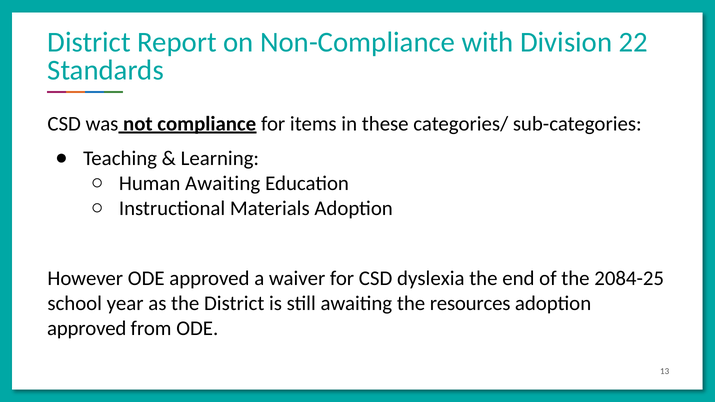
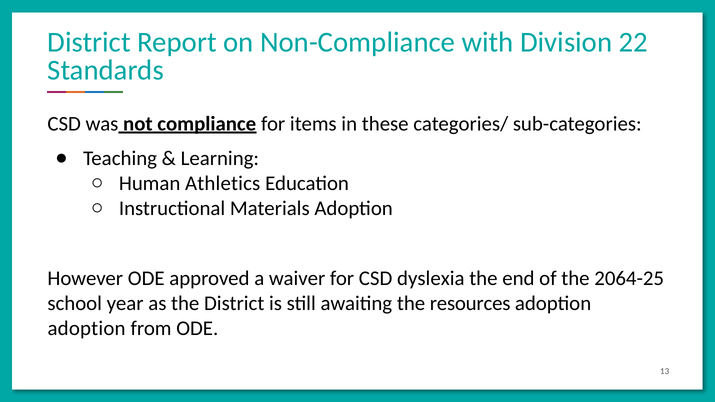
Human Awaiting: Awaiting -> Athletics
2084-25: 2084-25 -> 2064-25
approved at (87, 329): approved -> adoption
